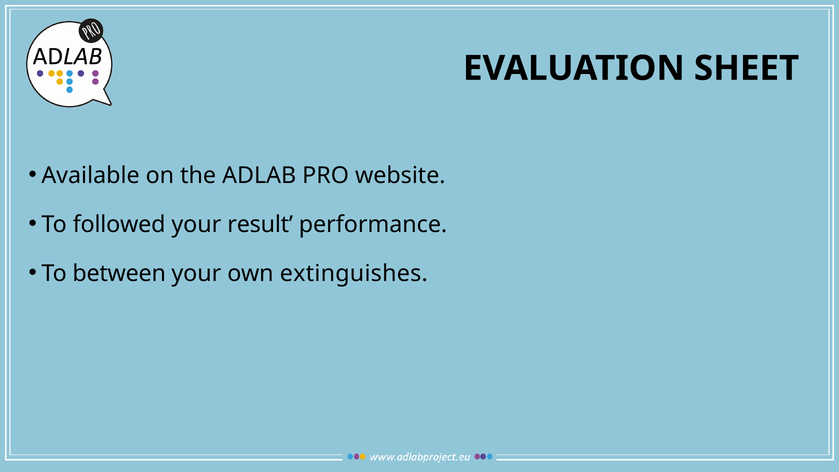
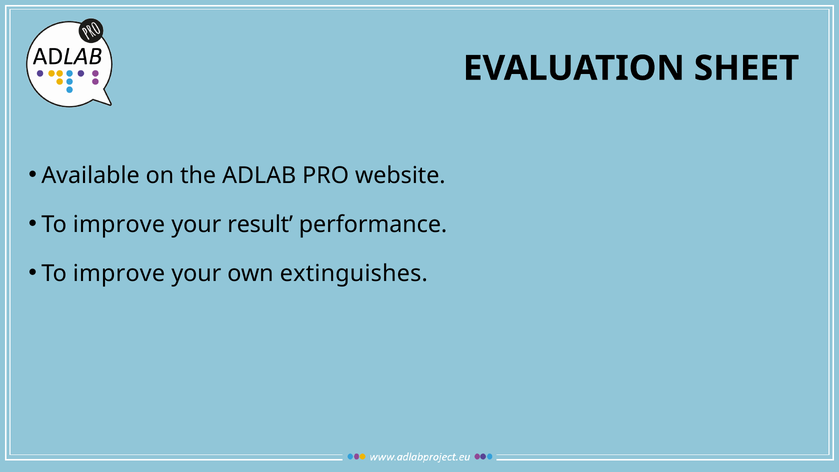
followed at (119, 224): followed -> improve
between at (119, 273): between -> improve
